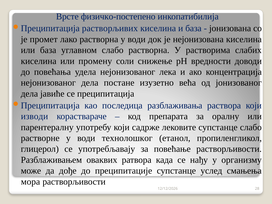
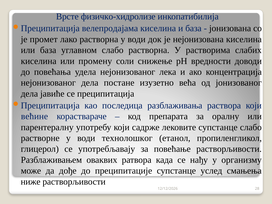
физичко-постепено: физичко-постепено -> физичко-хидролизе
растворљивих: растворљивих -> велепродајама
изводи: изводи -> већине
мора: мора -> ниже
